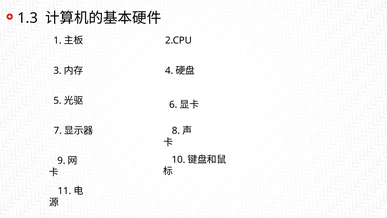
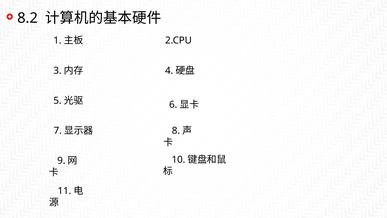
1.3: 1.3 -> 8.2
